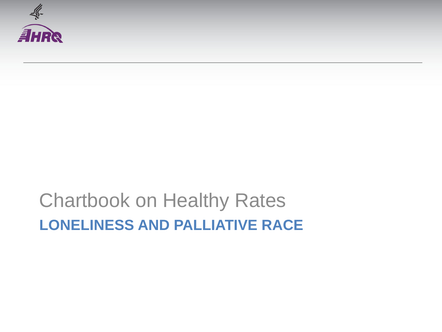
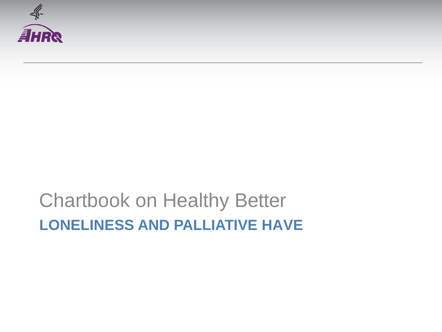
Rates: Rates -> Better
RACE: RACE -> HAVE
